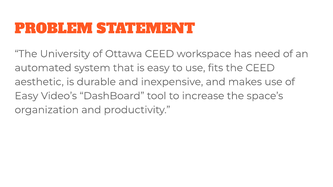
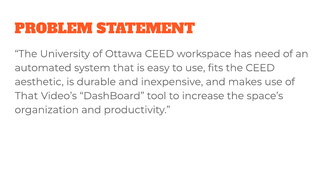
Easy at (26, 96): Easy -> That
